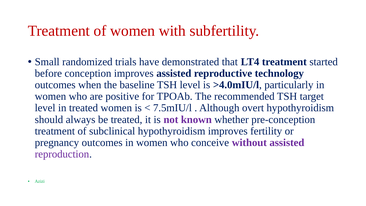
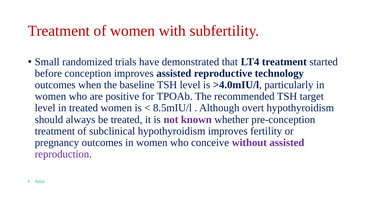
7.5mIU/l: 7.5mIU/l -> 8.5mIU/l
